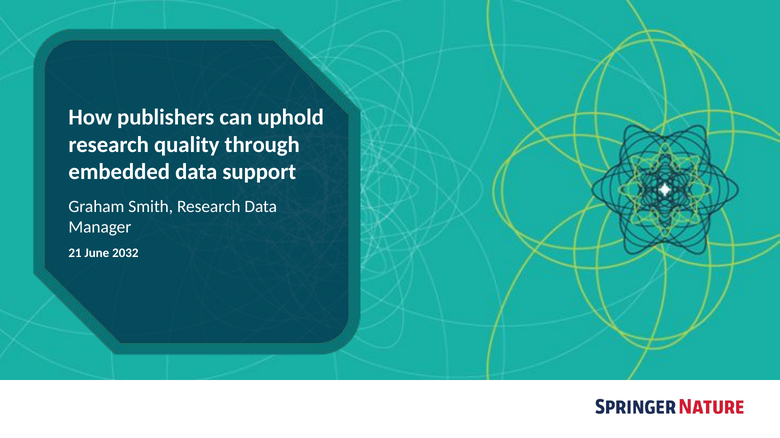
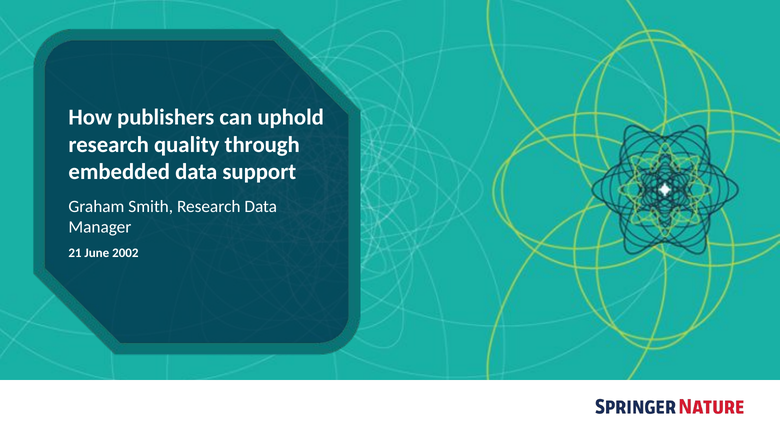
2032: 2032 -> 2002
